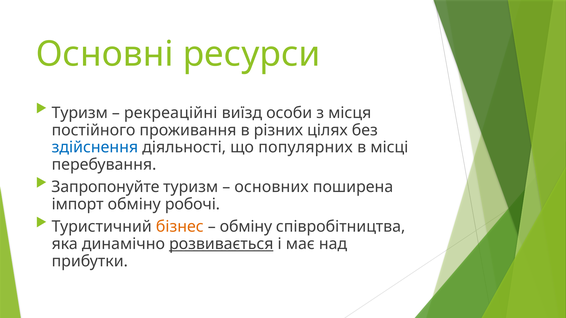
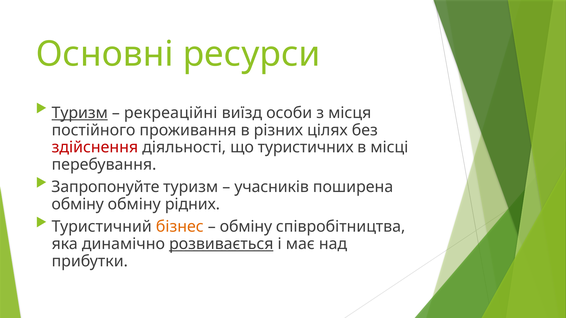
Туризм at (80, 113) underline: none -> present
здійснення colour: blue -> red
популярних: популярних -> туристичних
основних: основних -> учасників
імпорт at (78, 204): імпорт -> обміну
робочі: робочі -> рідних
